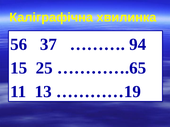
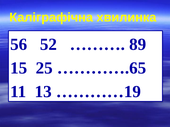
37: 37 -> 52
94: 94 -> 89
